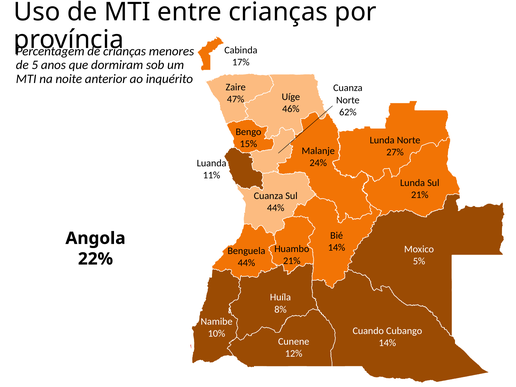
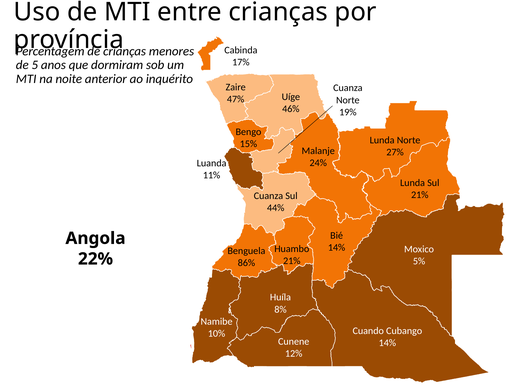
62%: 62% -> 19%
44% at (246, 263): 44% -> 86%
